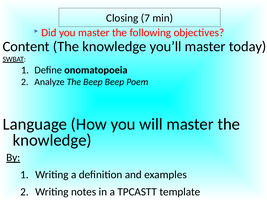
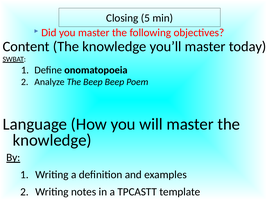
7: 7 -> 5
